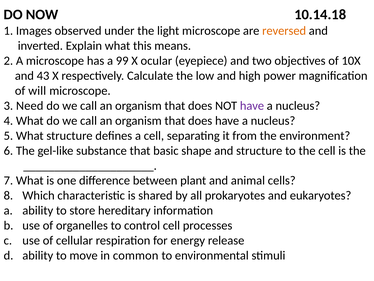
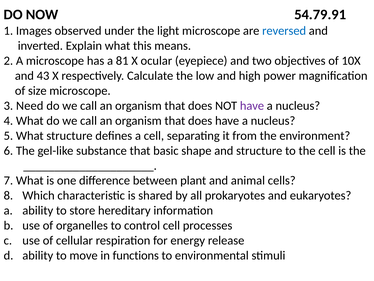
10.14.18: 10.14.18 -> 54.79.91
reversed colour: orange -> blue
99: 99 -> 81
will: will -> size
common: common -> functions
